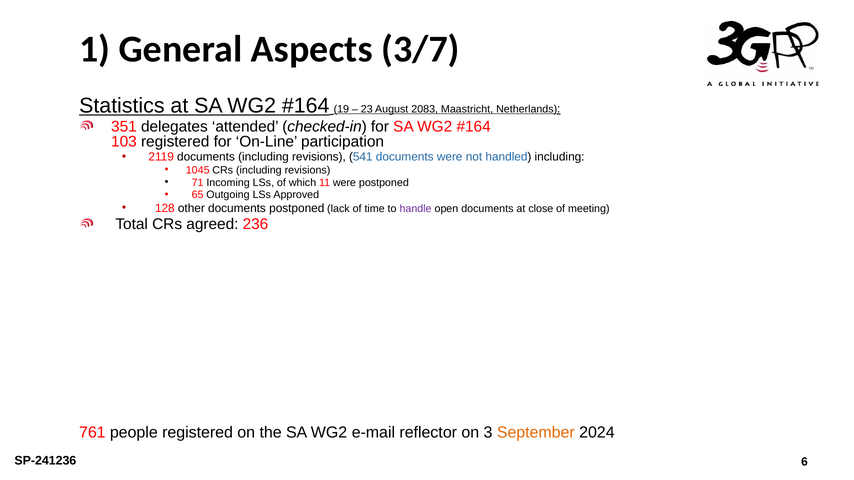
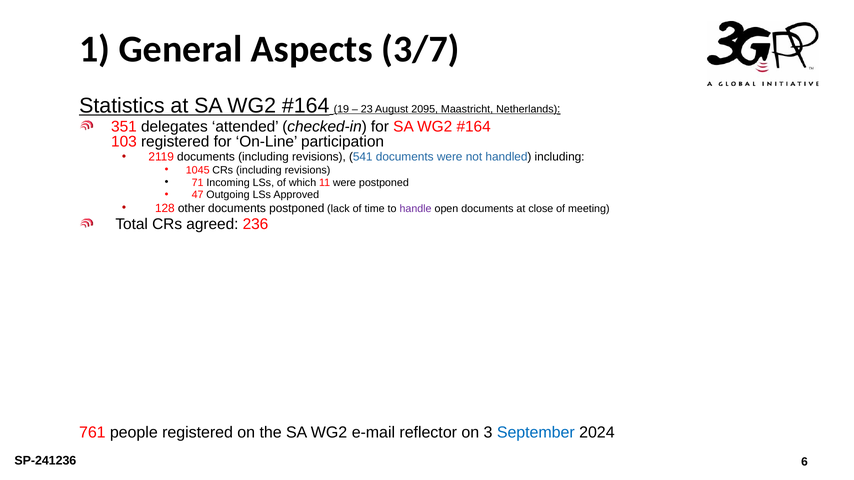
2083: 2083 -> 2095
65: 65 -> 47
September colour: orange -> blue
